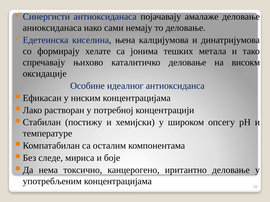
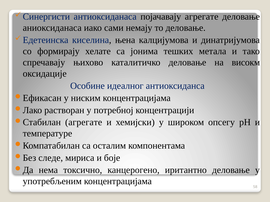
појачавају амалаже: амалаже -> агрегате
постижу at (84, 123): постижу -> агрегате
